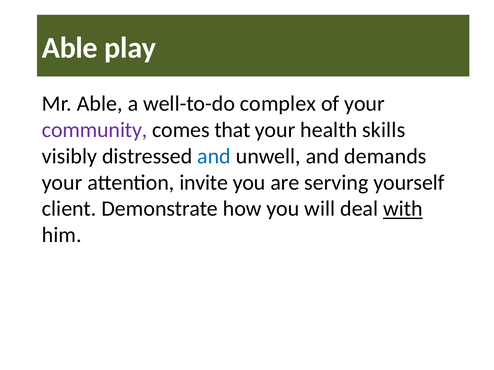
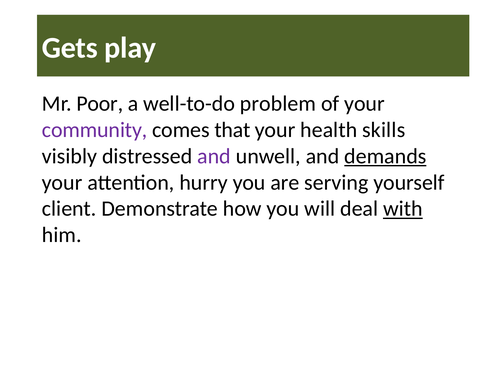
Able at (70, 48): Able -> Gets
Mr Able: Able -> Poor
complex: complex -> problem
and at (214, 156) colour: blue -> purple
demands underline: none -> present
invite: invite -> hurry
